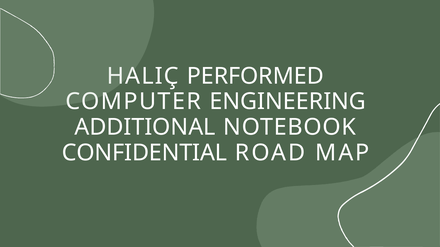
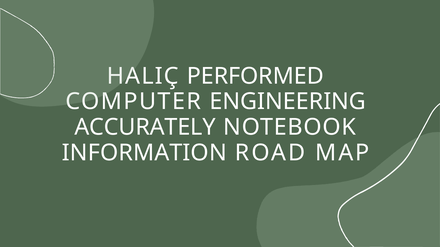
ADDITIONAL: ADDITIONAL -> ACCURATELY
CONFIDENTIAL: CONFIDENTIAL -> INFORMATION
